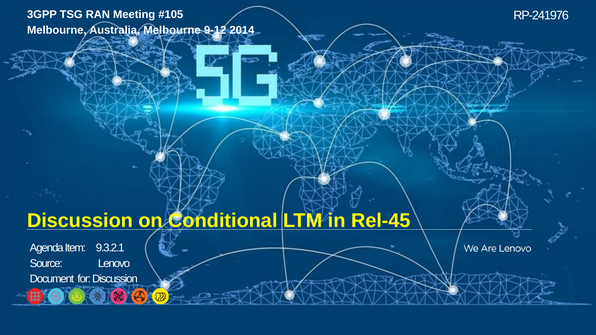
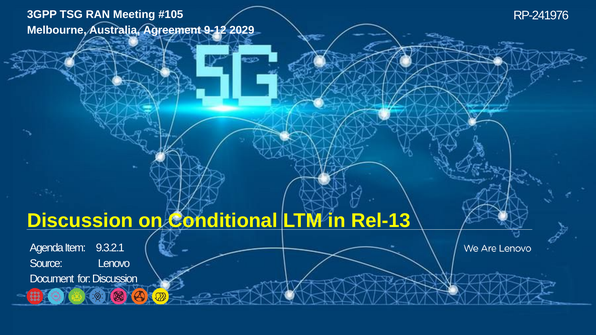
Australia Melbourne: Melbourne -> Agreement
2014: 2014 -> 2029
Rel-45: Rel-45 -> Rel-13
